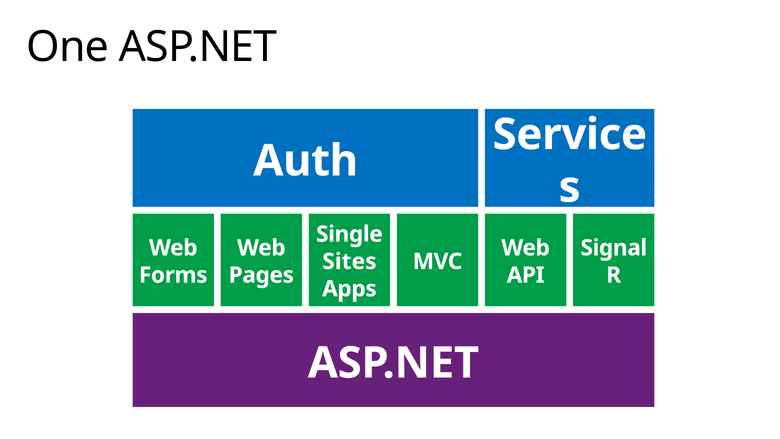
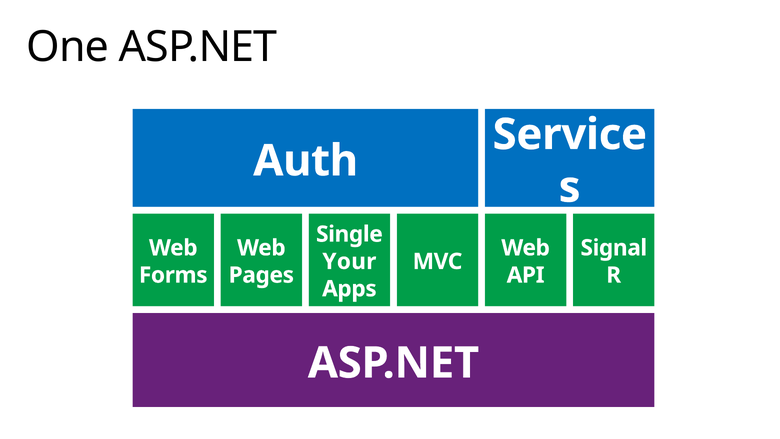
Sites: Sites -> Your
